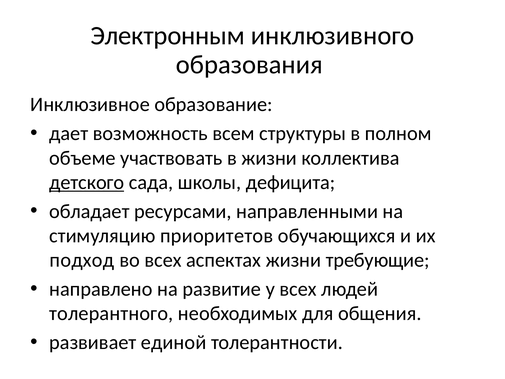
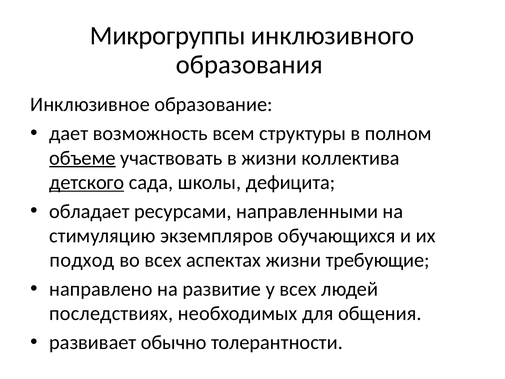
Электронным: Электронным -> Микрогруппы
объеме underline: none -> present
приоритетов: приоритетов -> экземпляров
толерантного: толерантного -> последствиях
единой: единой -> обычно
